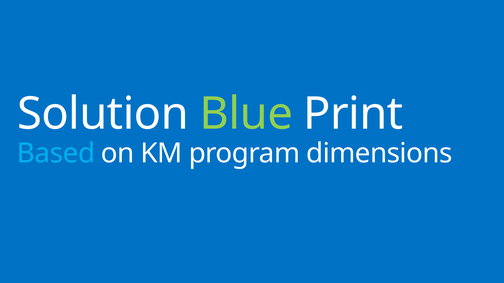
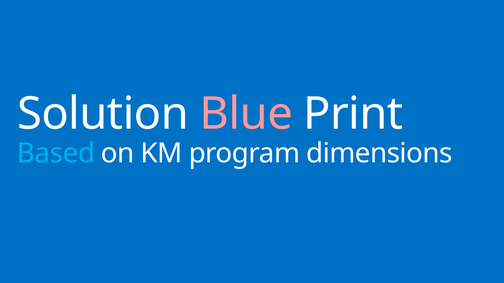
Blue colour: light green -> pink
